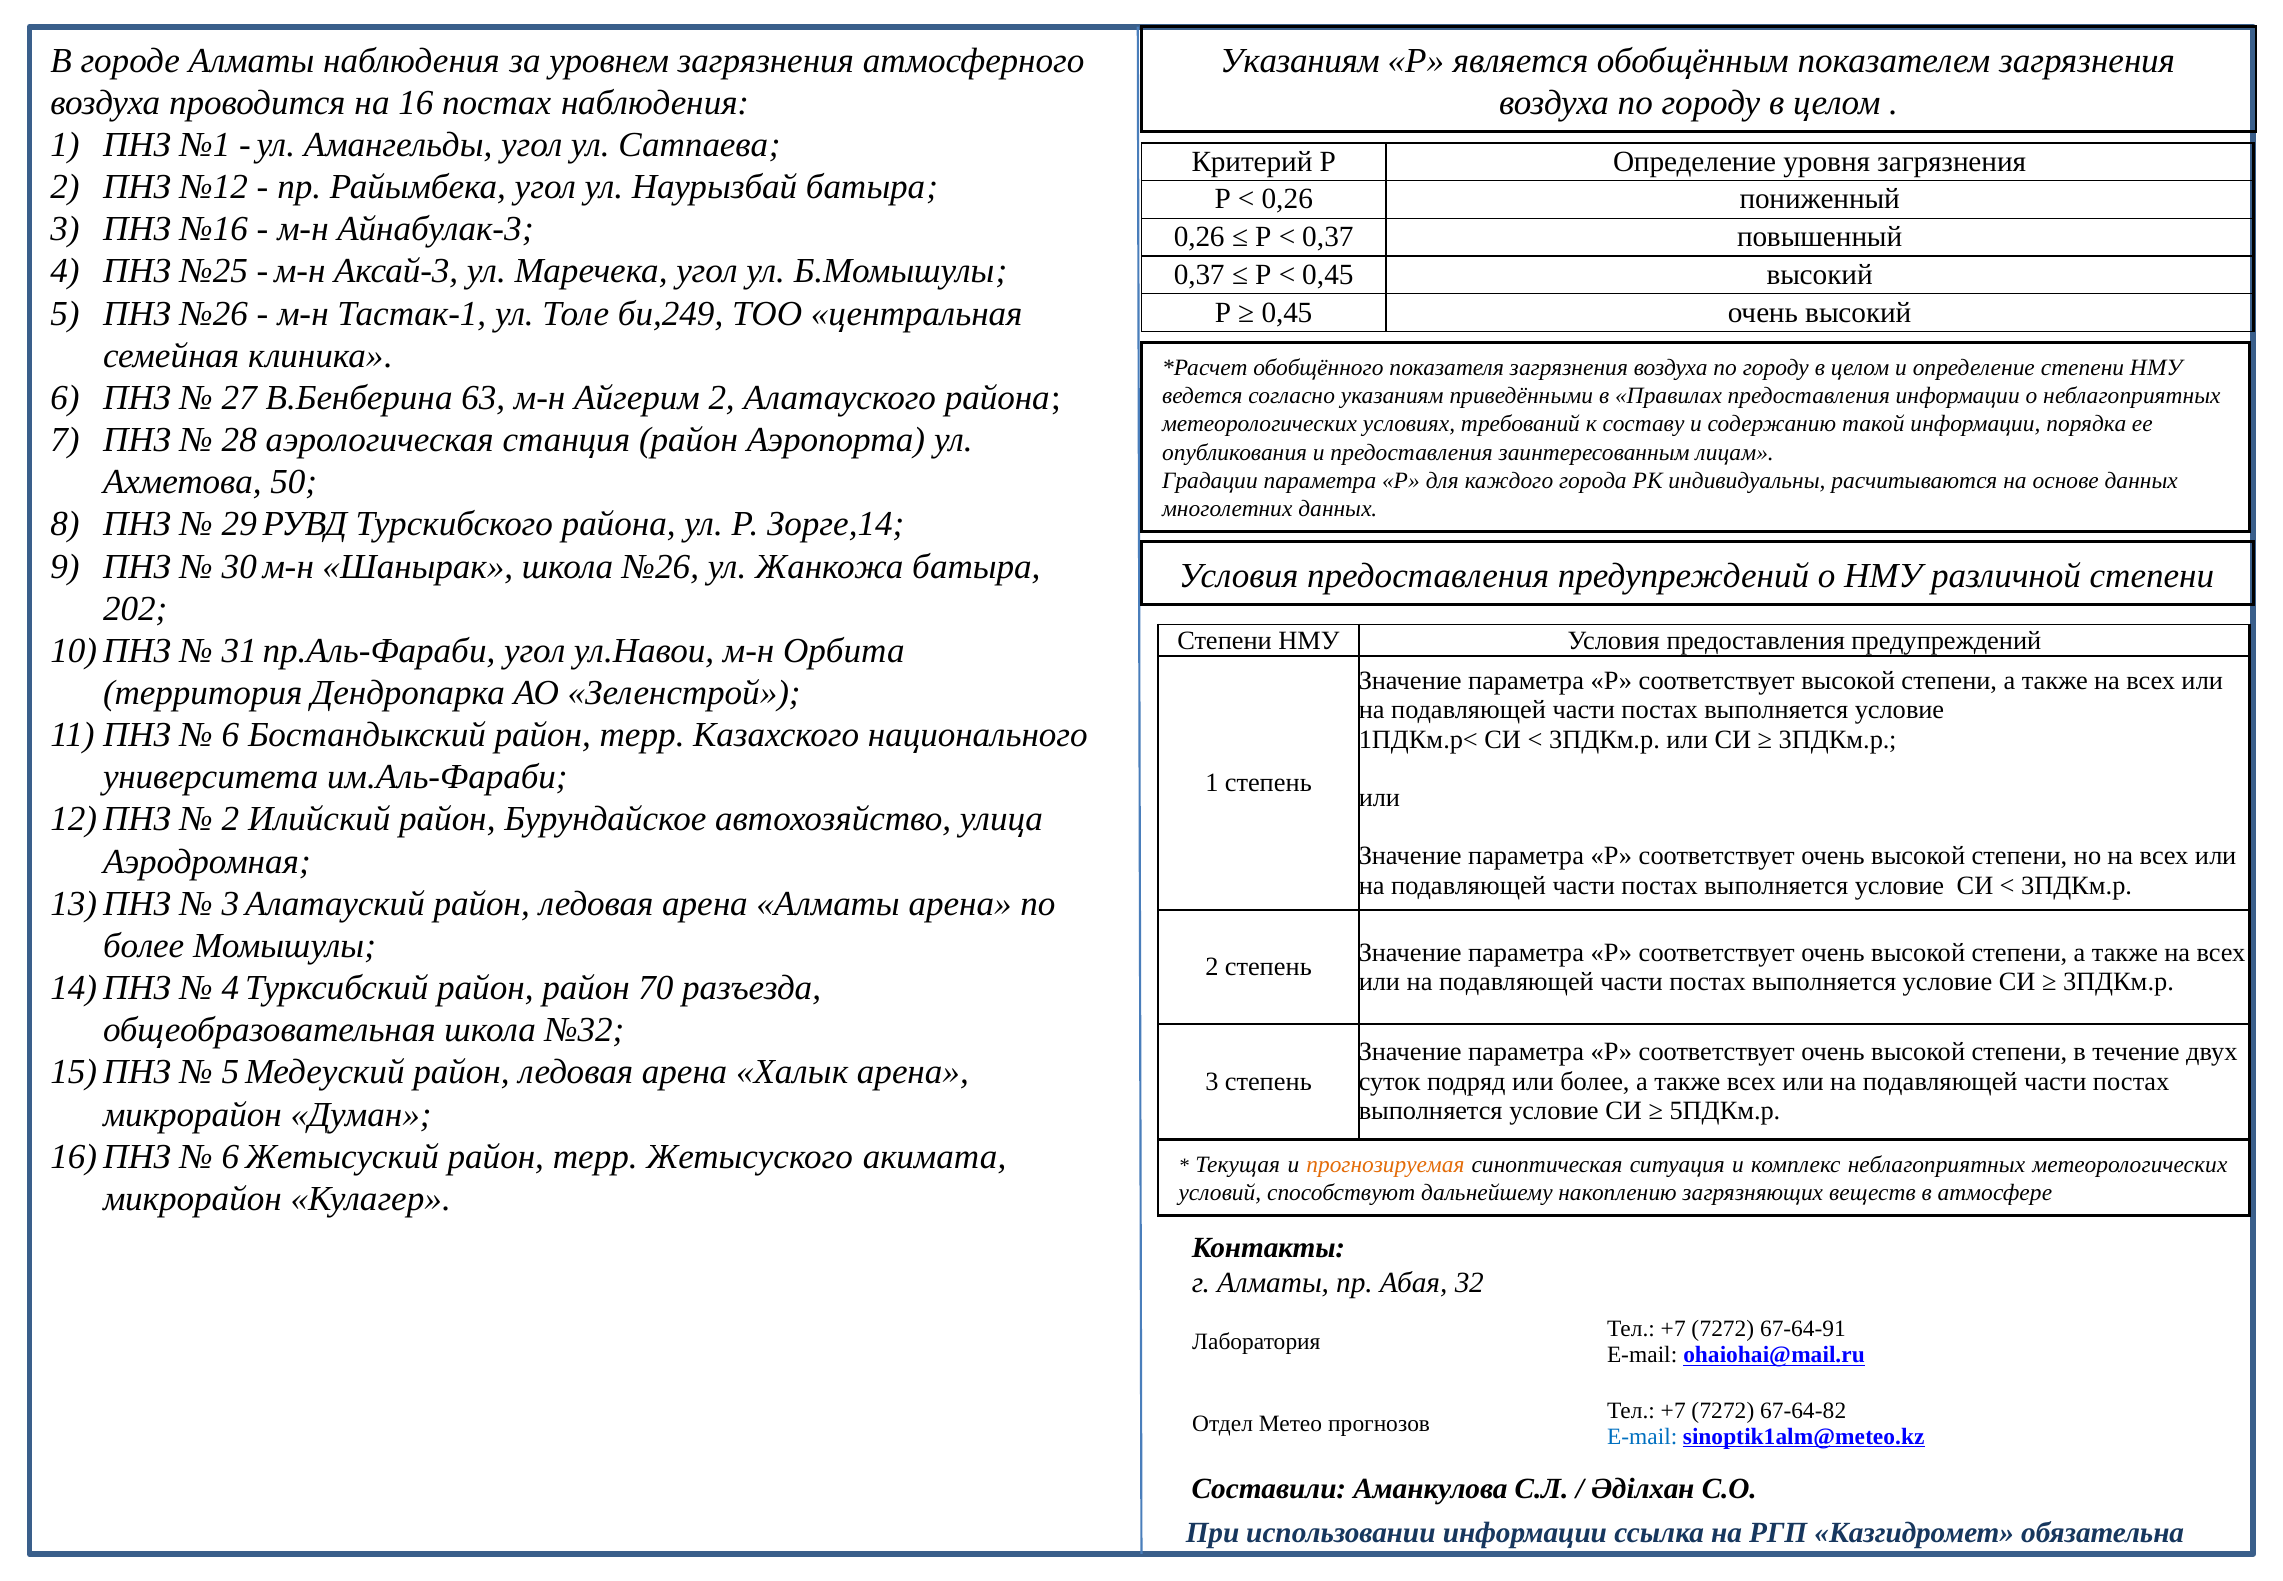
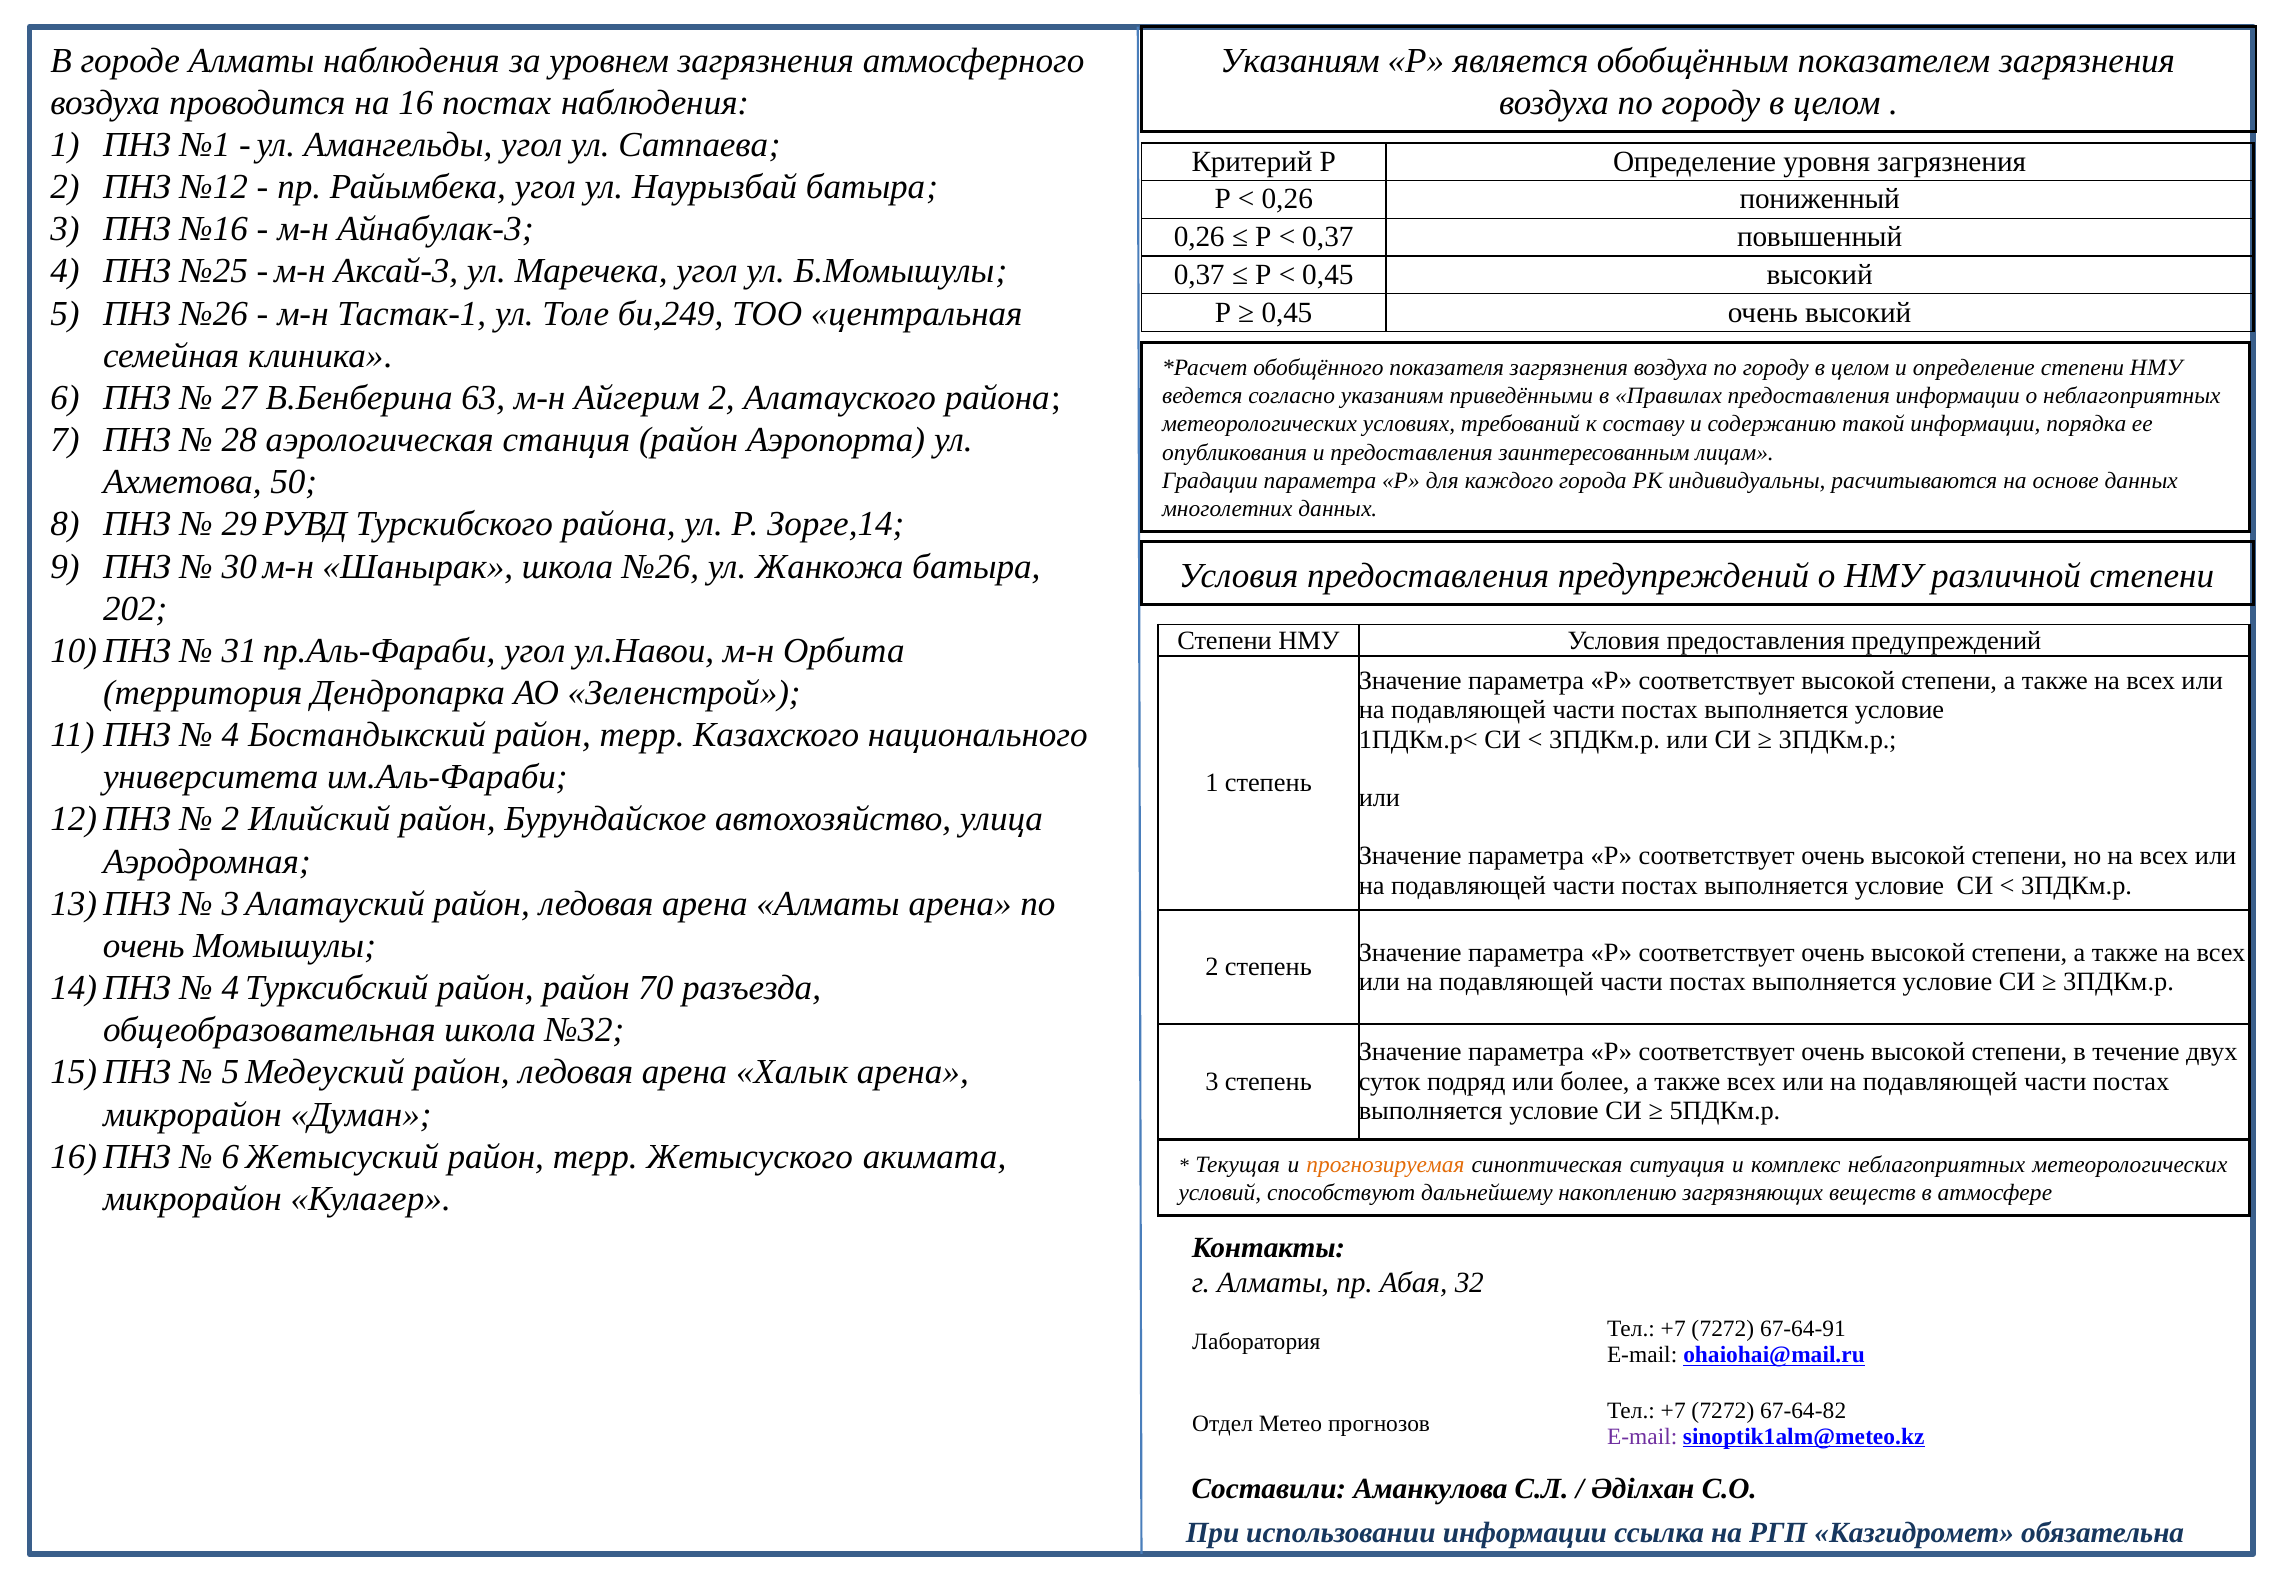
6 at (231, 735): 6 -> 4
более at (144, 946): более -> очень
E-mail at (1642, 1436) colour: blue -> purple
